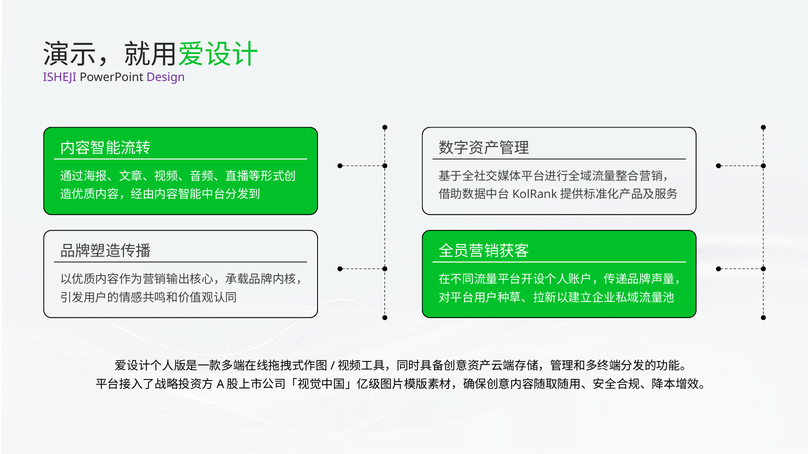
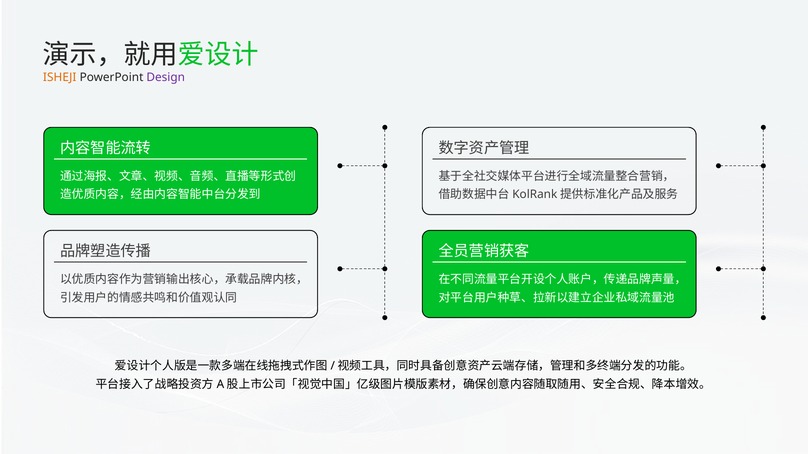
ISHEJI colour: purple -> orange
